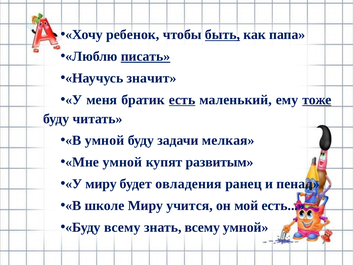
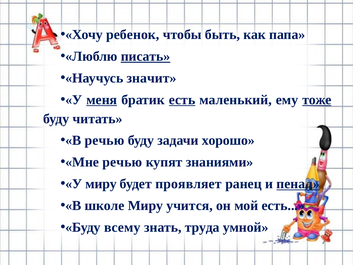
быть underline: present -> none
меня underline: none -> present
умной at (104, 140): умной -> речью
мелкая: мелкая -> хорошо
умной at (122, 162): умной -> речью
развитым: развитым -> знаниями
овладения: овладения -> проявляет
пенал underline: none -> present
знать всему: всему -> труда
